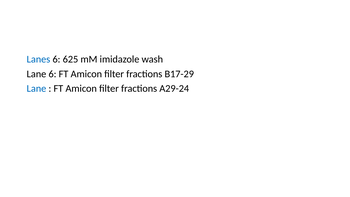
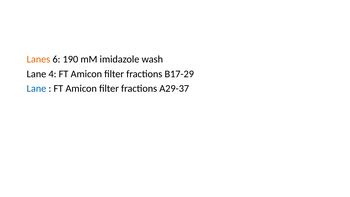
Lanes colour: blue -> orange
625: 625 -> 190
Lane 6: 6 -> 4
A29-24: A29-24 -> A29-37
